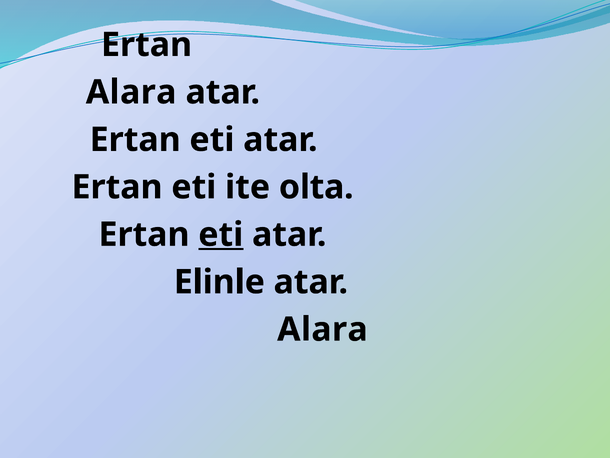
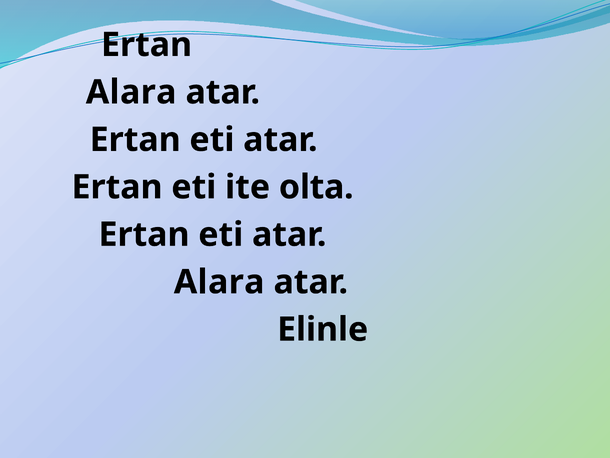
eti at (221, 234) underline: present -> none
Elinle at (219, 282): Elinle -> Alara
Alara at (322, 329): Alara -> Elinle
